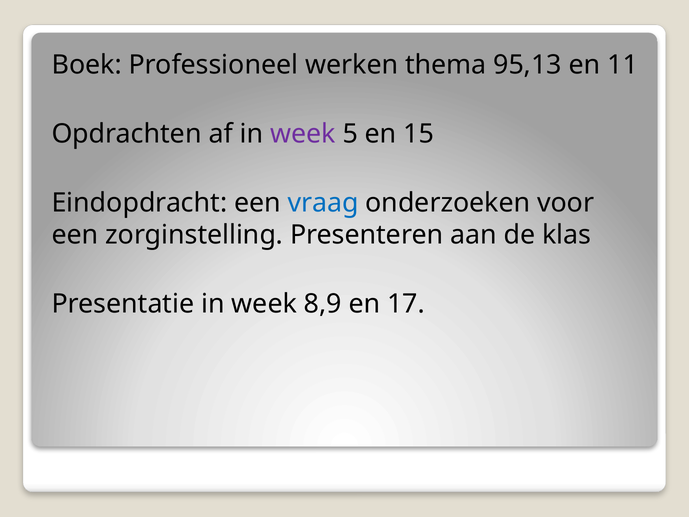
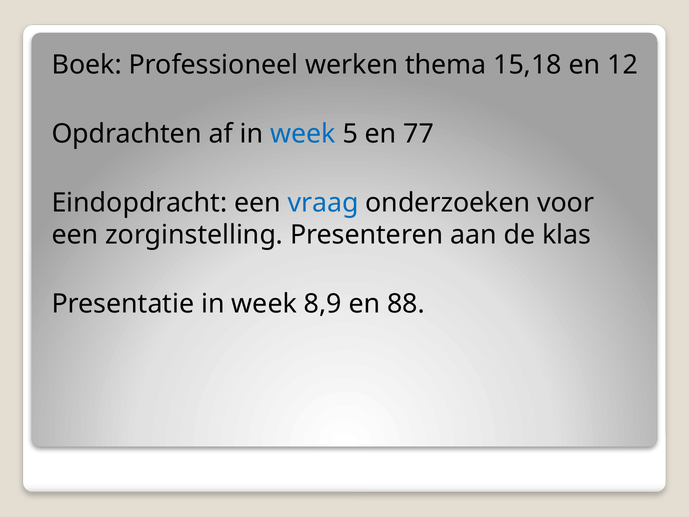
95,13: 95,13 -> 15,18
11: 11 -> 12
week at (303, 134) colour: purple -> blue
15: 15 -> 77
17: 17 -> 88
